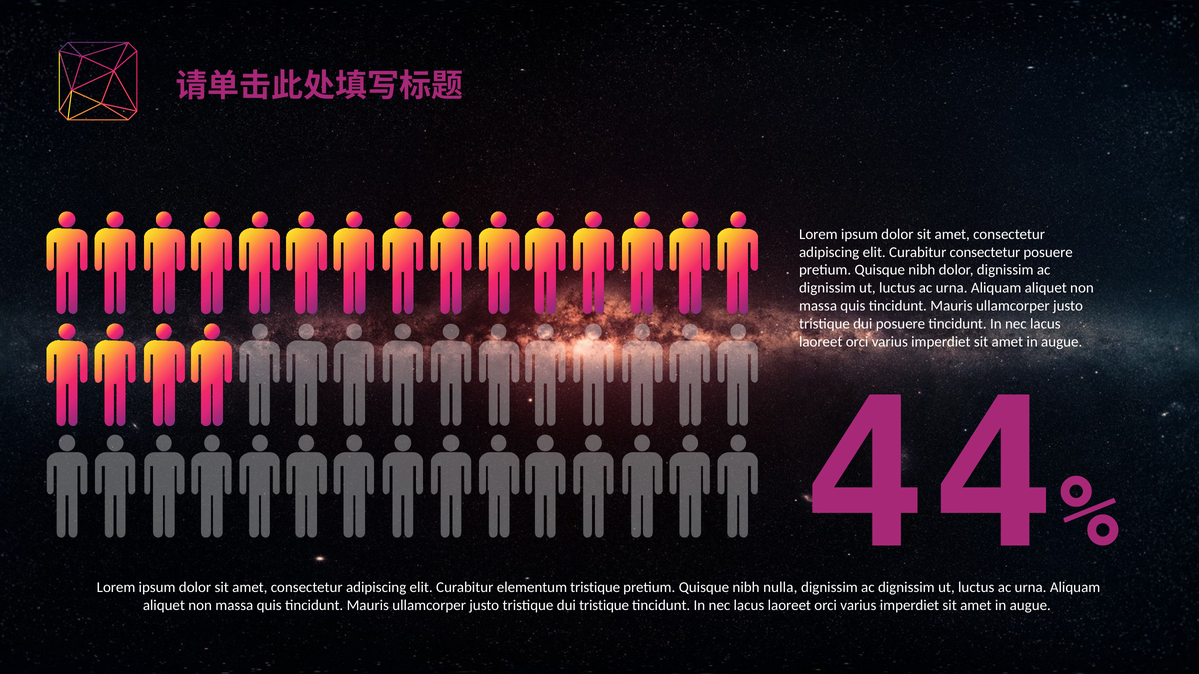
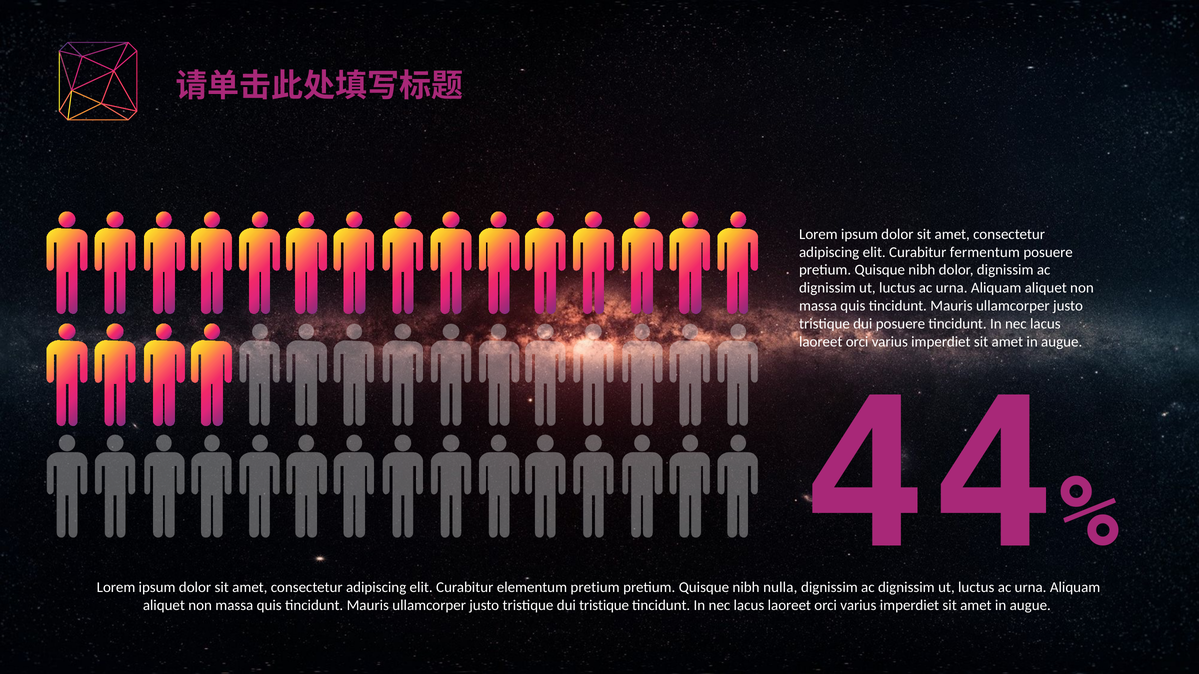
Curabitur consectetur: consectetur -> fermentum
elementum tristique: tristique -> pretium
